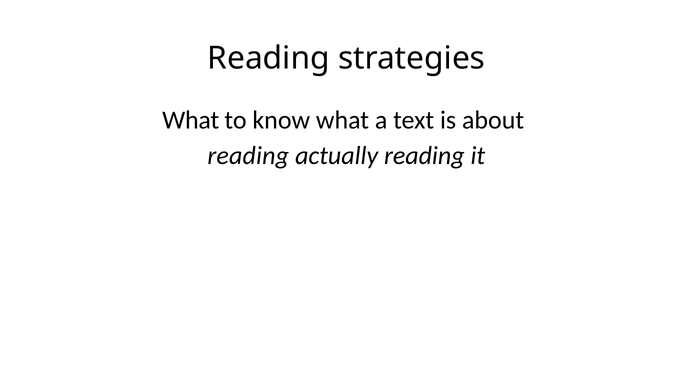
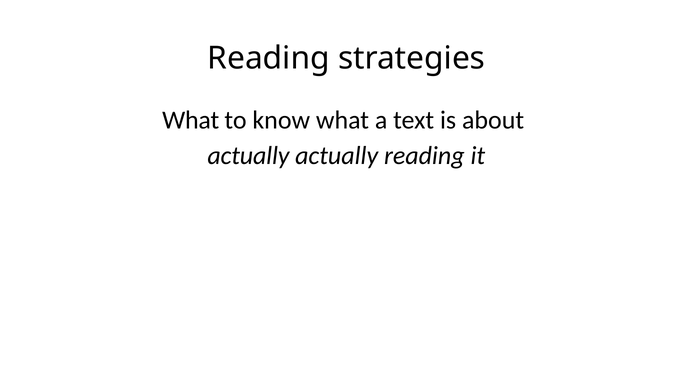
reading at (248, 156): reading -> actually
